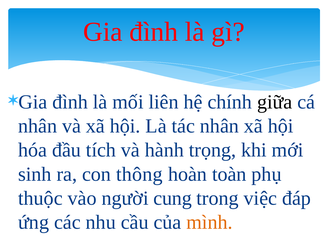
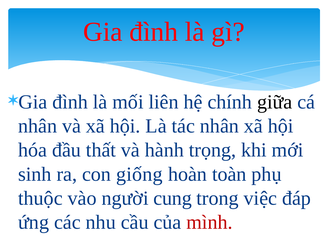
tích: tích -> thất
thông: thông -> giống
mình colour: orange -> red
